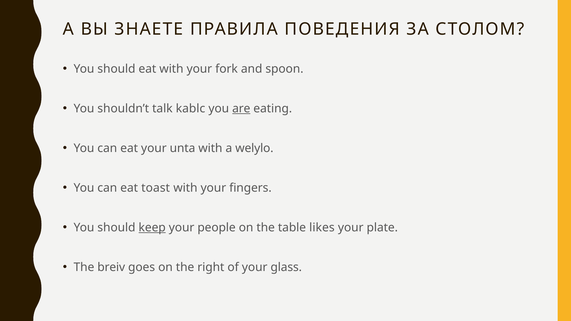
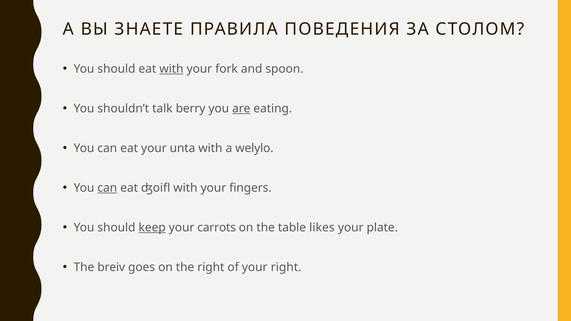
with at (171, 69) underline: none -> present
kablc: kablc -> berry
can at (107, 188) underline: none -> present
toast: toast -> ʤoifl
people: people -> carrots
your glass: glass -> right
